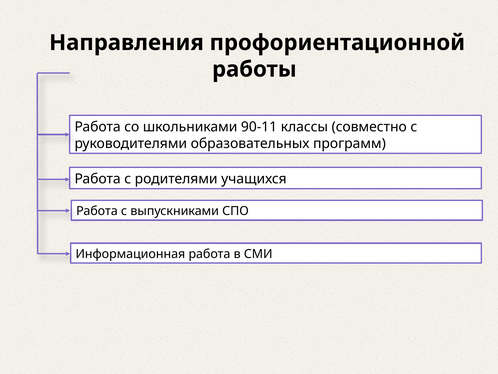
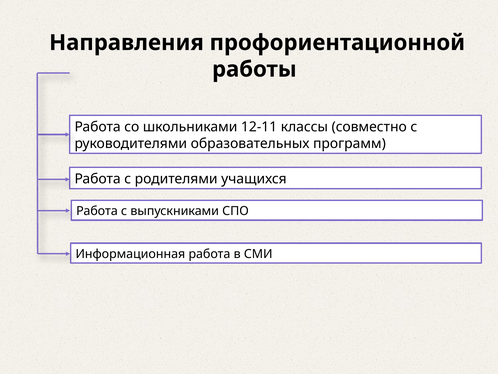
90-11: 90-11 -> 12-11
